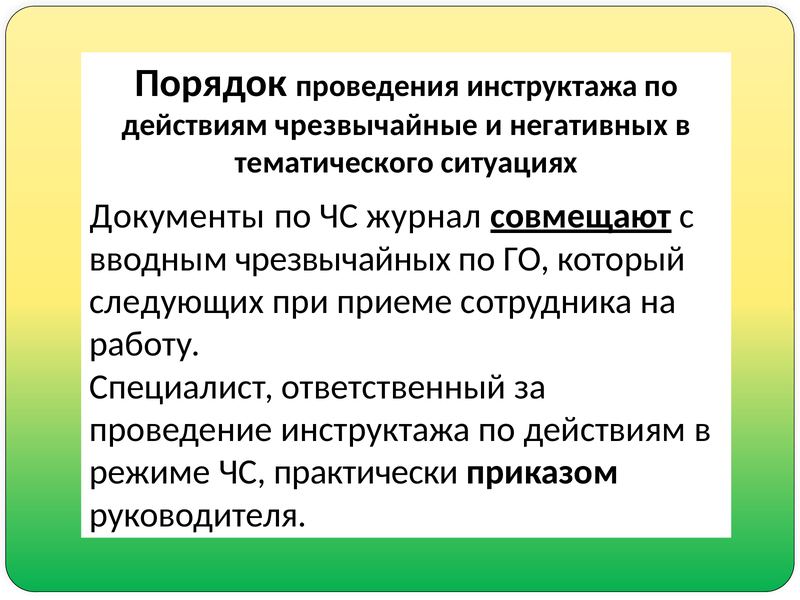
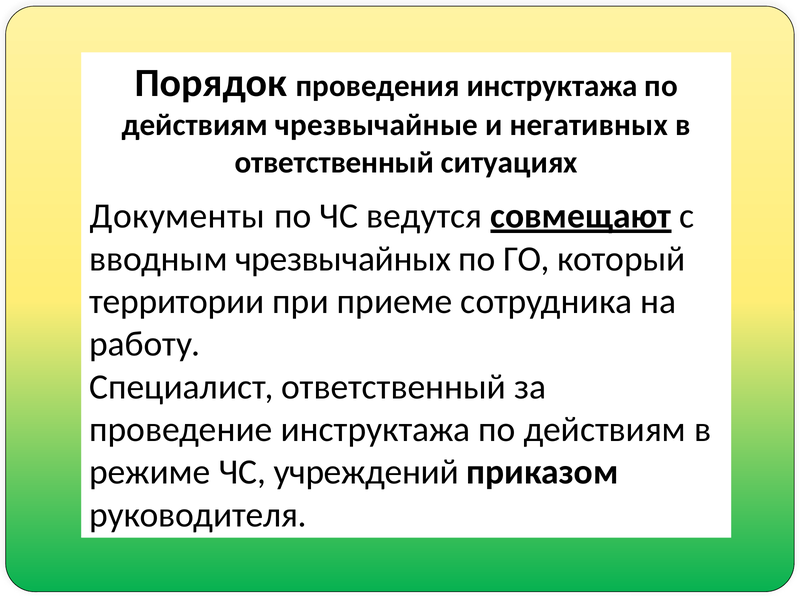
тематического at (334, 162): тематического -> ответственный
журнал: журнал -> ведутся
следующих: следующих -> территории
практически: практически -> учреждений
